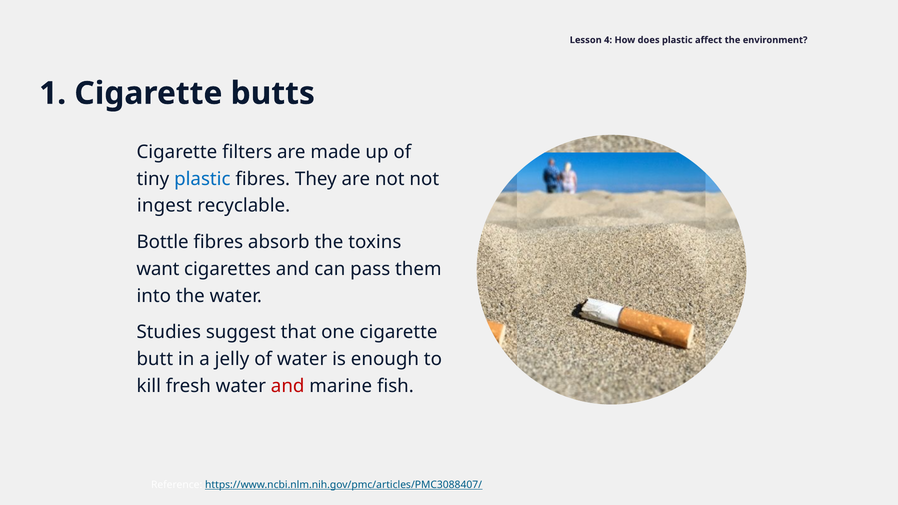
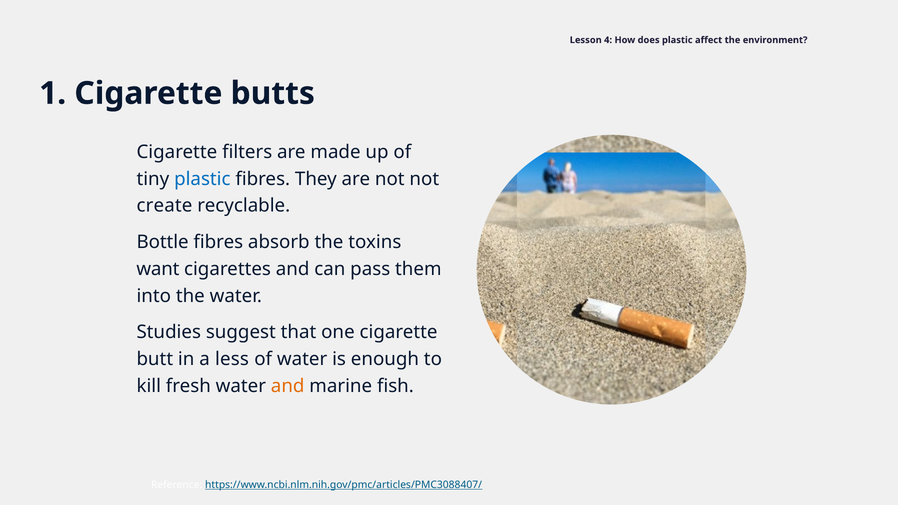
ingest: ingest -> create
jelly: jelly -> less
and at (288, 386) colour: red -> orange
